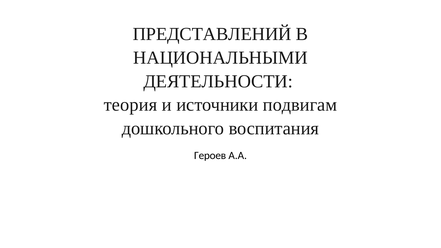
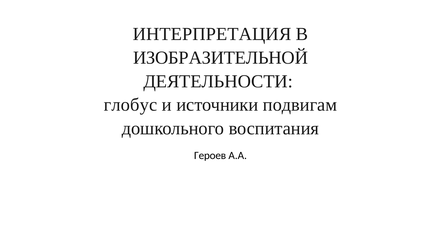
ПРЕДСТАВЛЕНИЙ: ПРЕДСТАВЛЕНИЙ -> ИНТЕРПРЕТАЦИЯ
НАЦИОНАЛЬНЫМИ: НАЦИОНАЛЬНЫМИ -> ИЗОБРАЗИТЕЛЬНОЙ
теория: теория -> глобус
